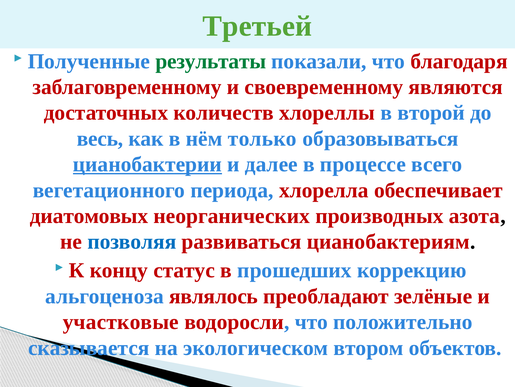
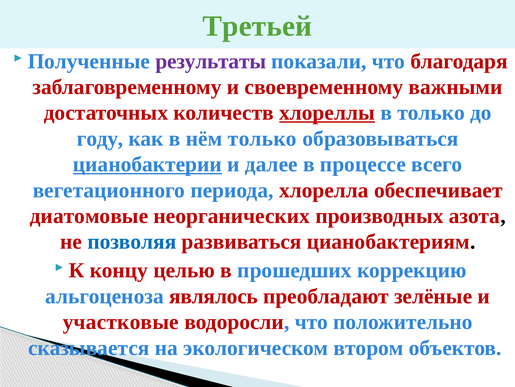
результаты colour: green -> purple
являются: являются -> важными
хлореллы underline: none -> present
в второй: второй -> только
весь: весь -> году
диатомовых: диатомовых -> диатомовые
статус: статус -> целью
